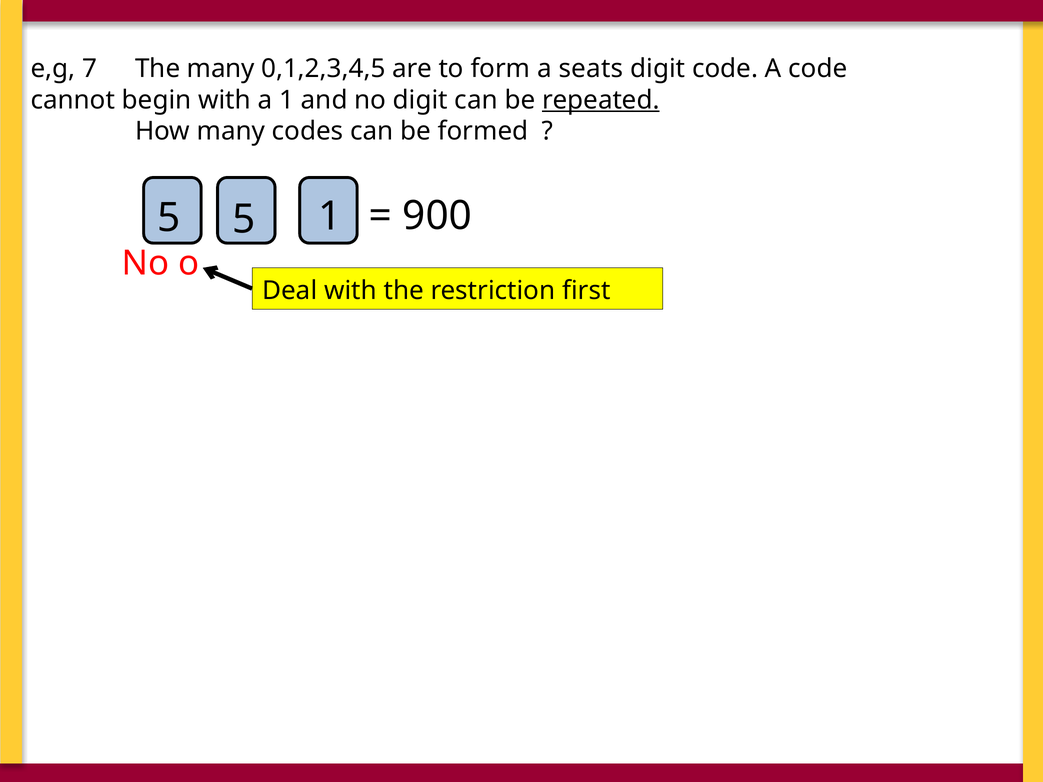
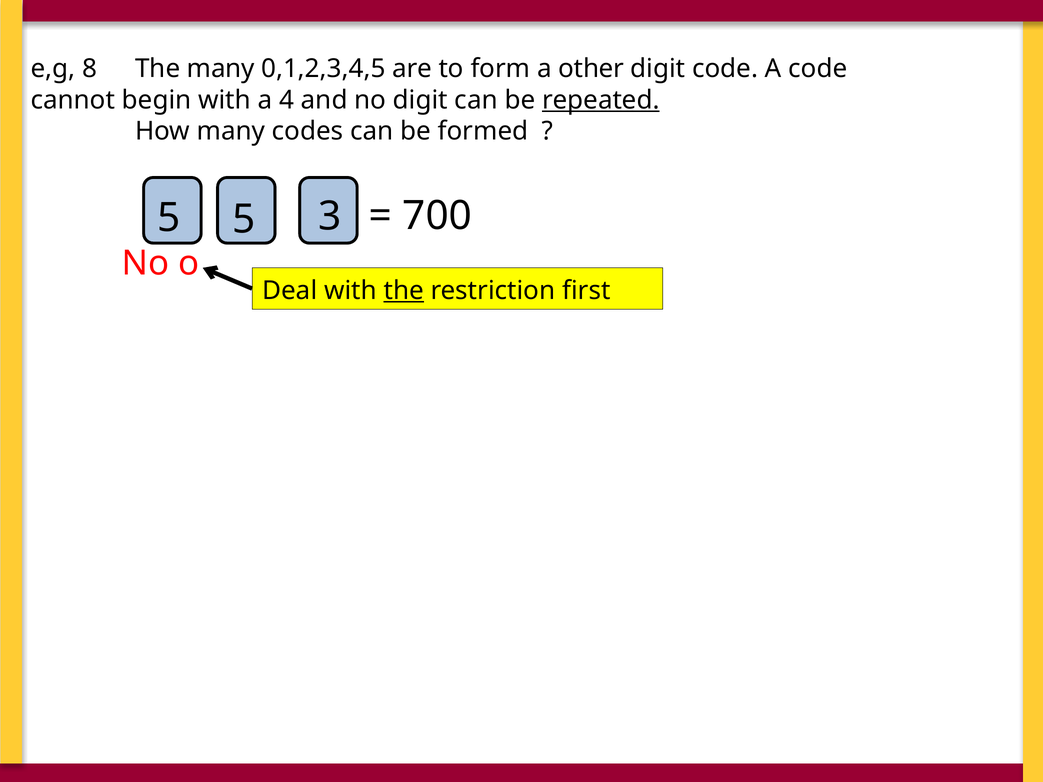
7: 7 -> 8
seats: seats -> other
a 1: 1 -> 4
5 1: 1 -> 3
900: 900 -> 700
the at (404, 290) underline: none -> present
